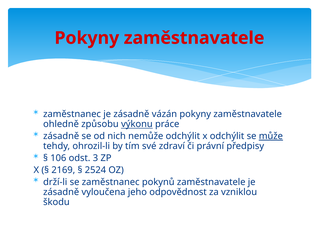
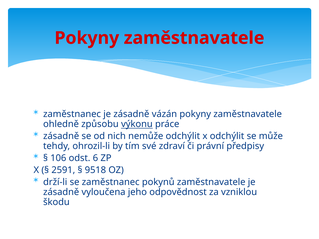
může underline: present -> none
3: 3 -> 6
2169: 2169 -> 2591
2524: 2524 -> 9518
